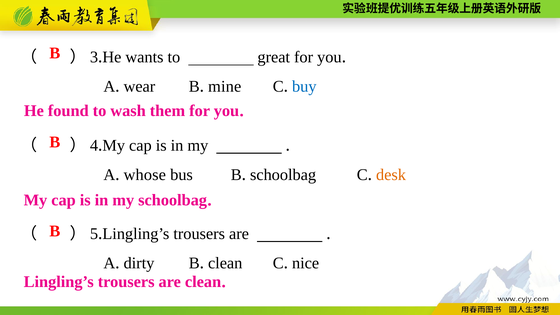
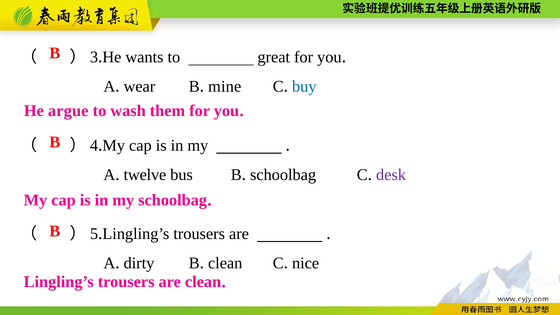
found: found -> argue
whose: whose -> twelve
desk colour: orange -> purple
